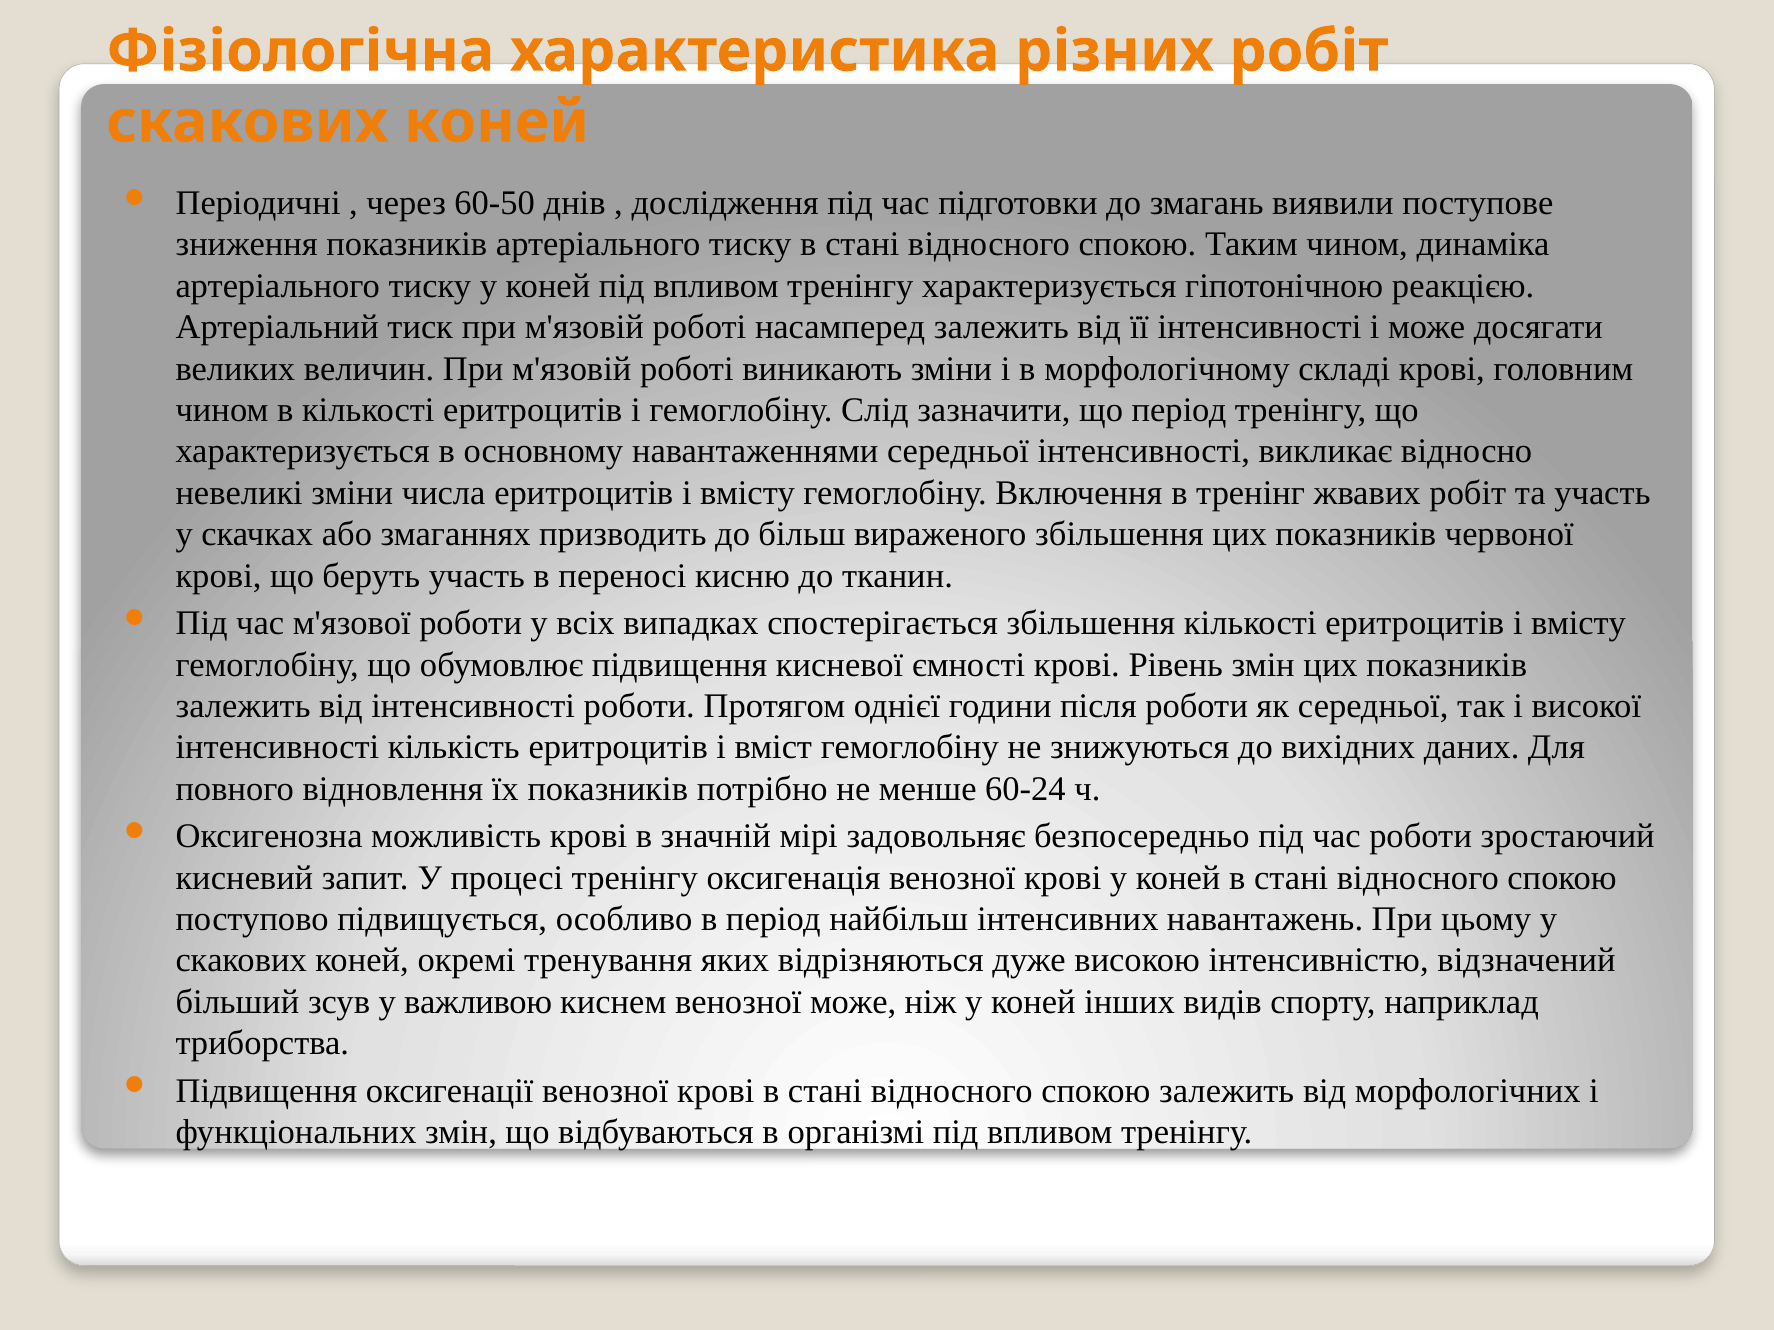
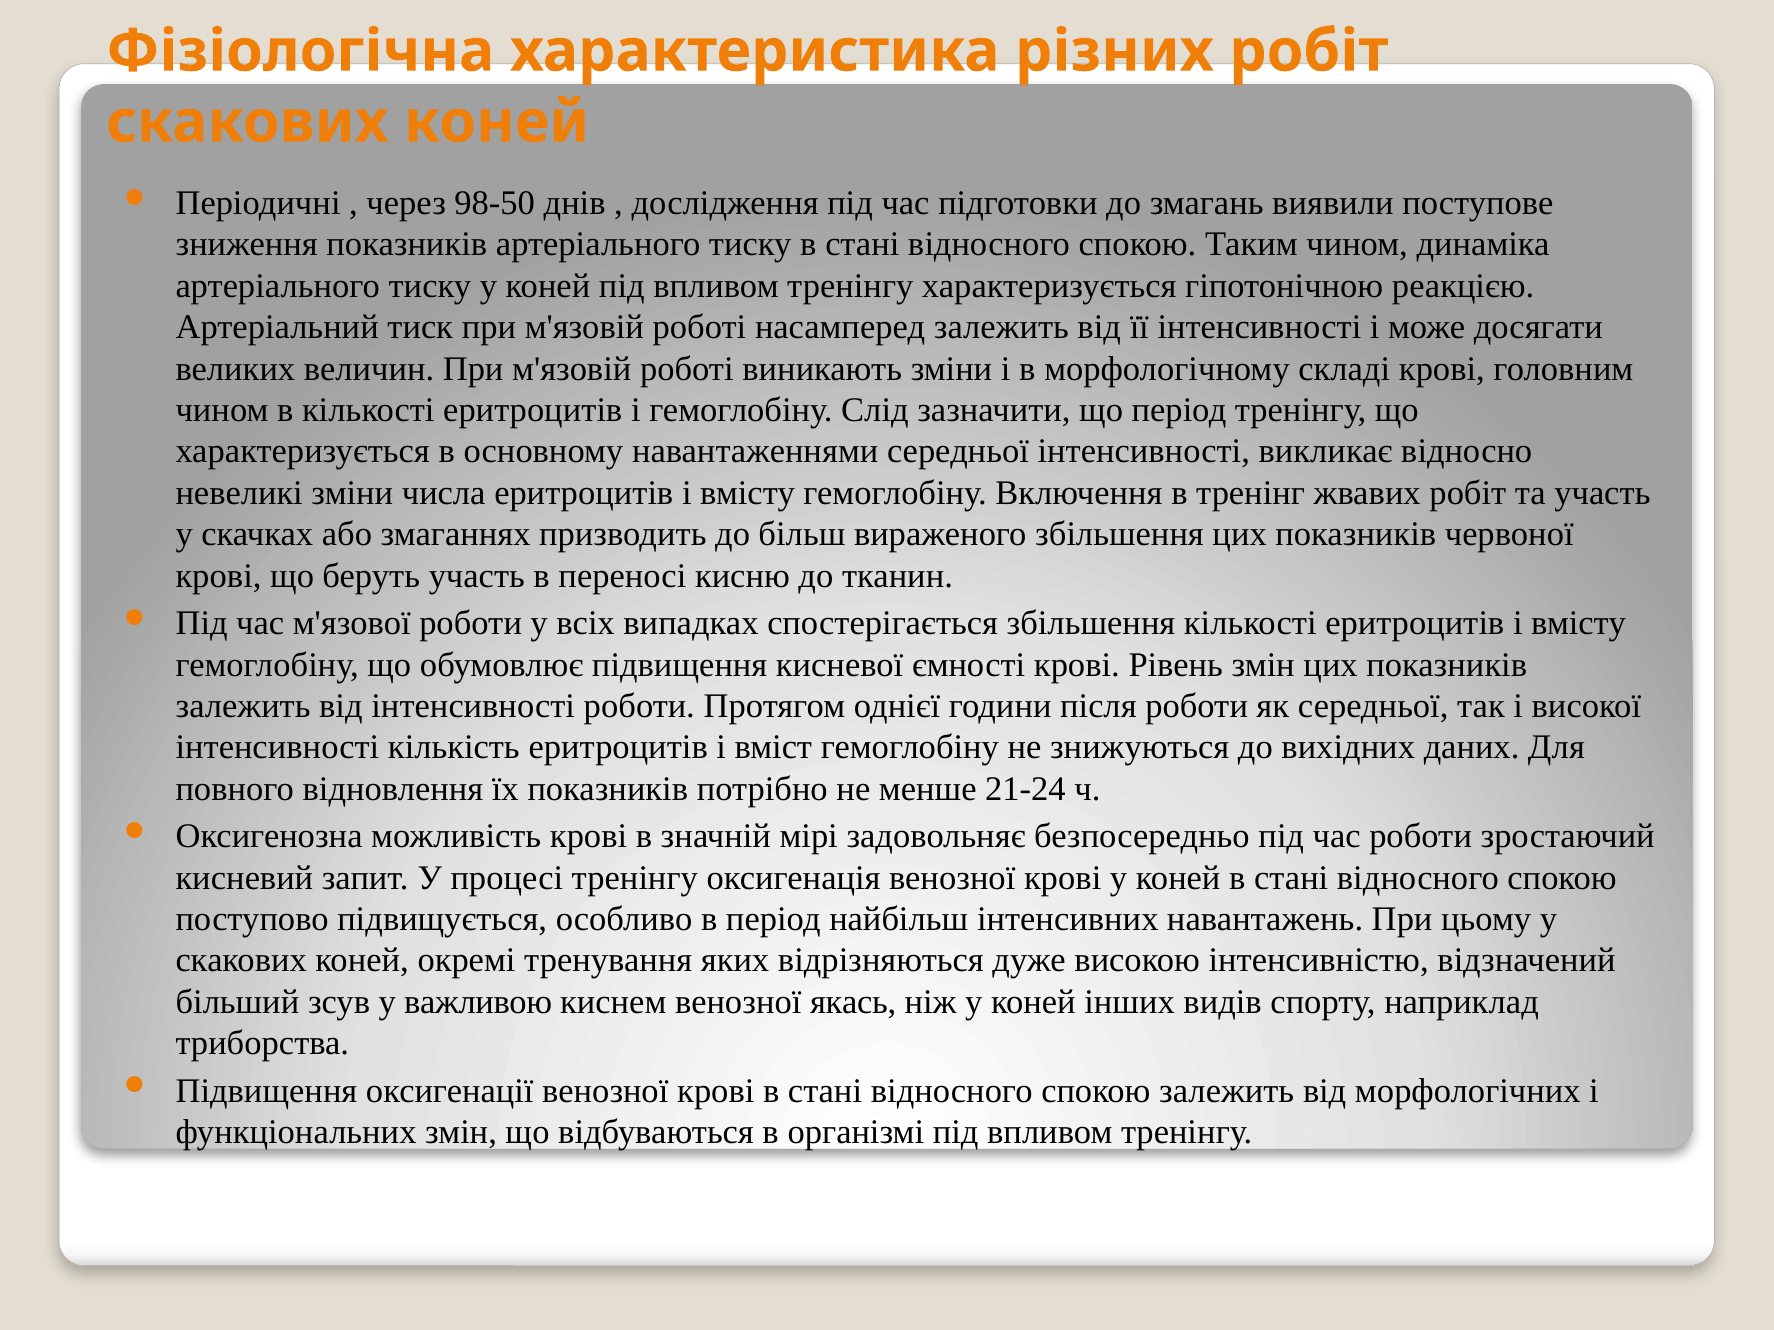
60-50: 60-50 -> 98-50
60-24: 60-24 -> 21-24
венозної може: може -> якась
